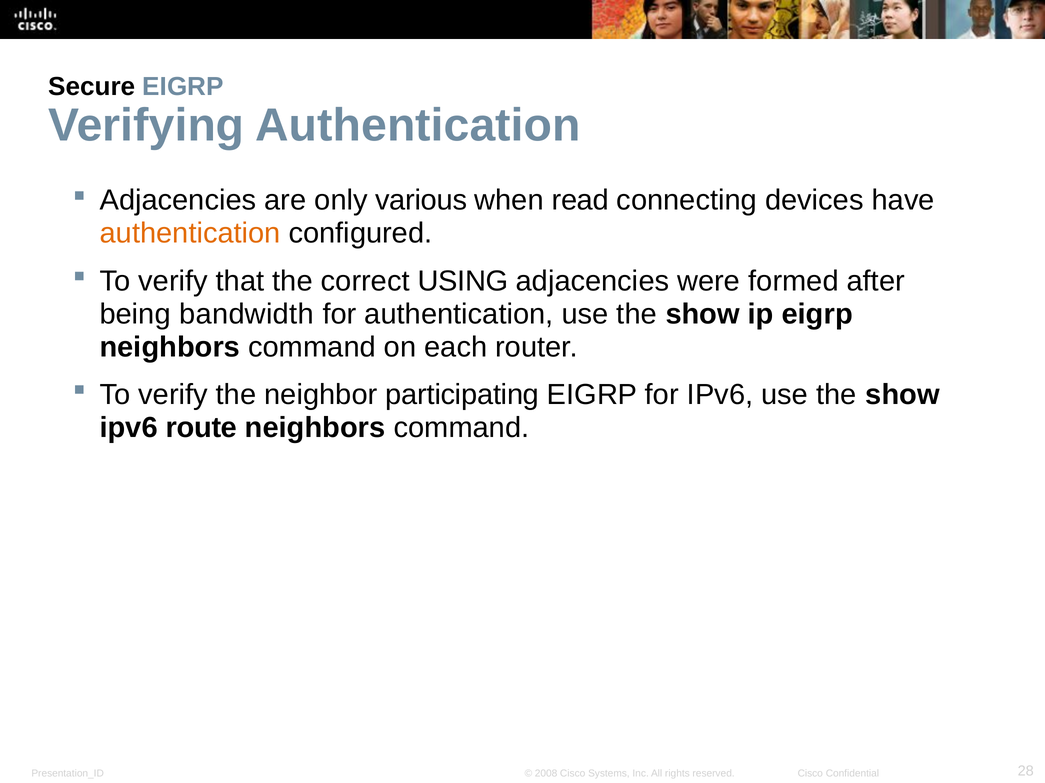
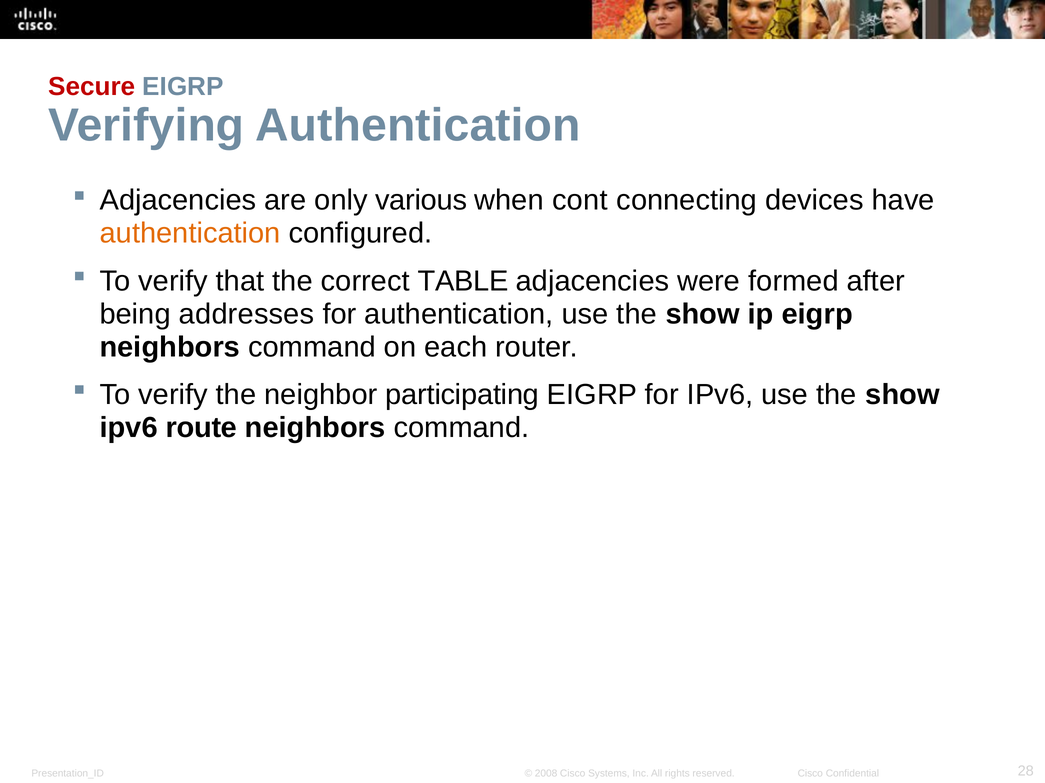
Secure colour: black -> red
read: read -> cont
USING: USING -> TABLE
bandwidth: bandwidth -> addresses
